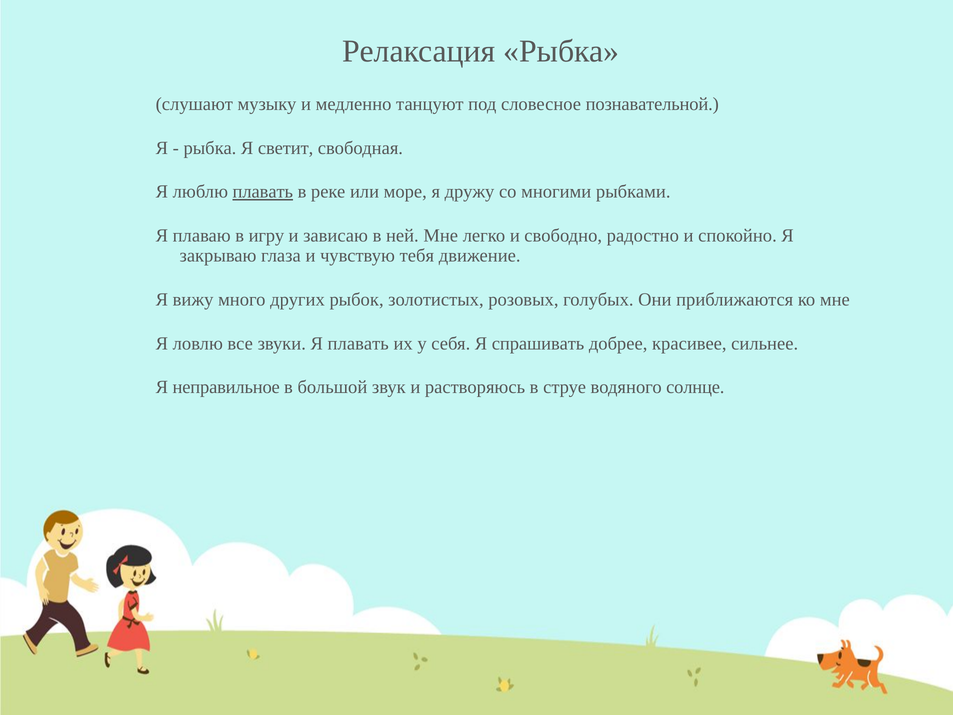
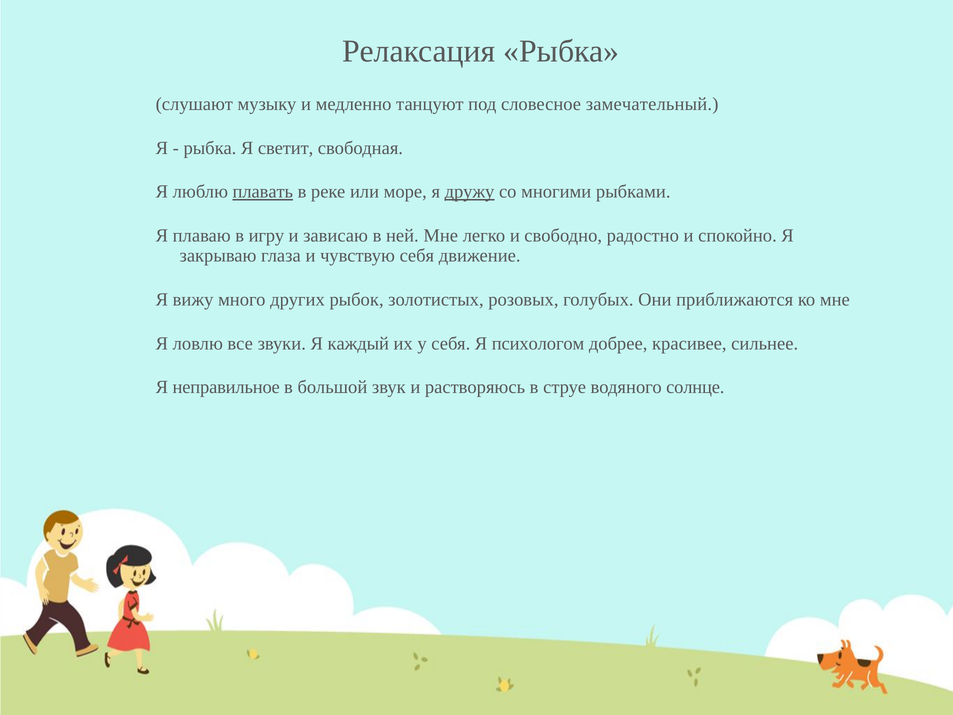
познавательной: познавательной -> замечательный
дружу underline: none -> present
чувствую тебя: тебя -> себя
Я плавать: плавать -> каждый
спрашивать: спрашивать -> психологом
